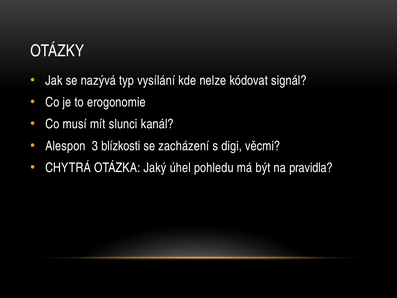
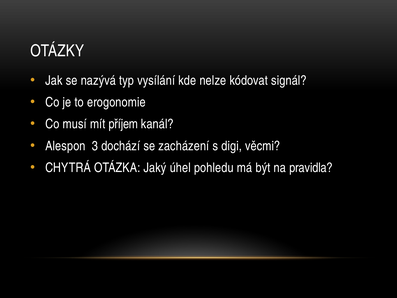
slunci: slunci -> příjem
blízkosti: blízkosti -> dochází
